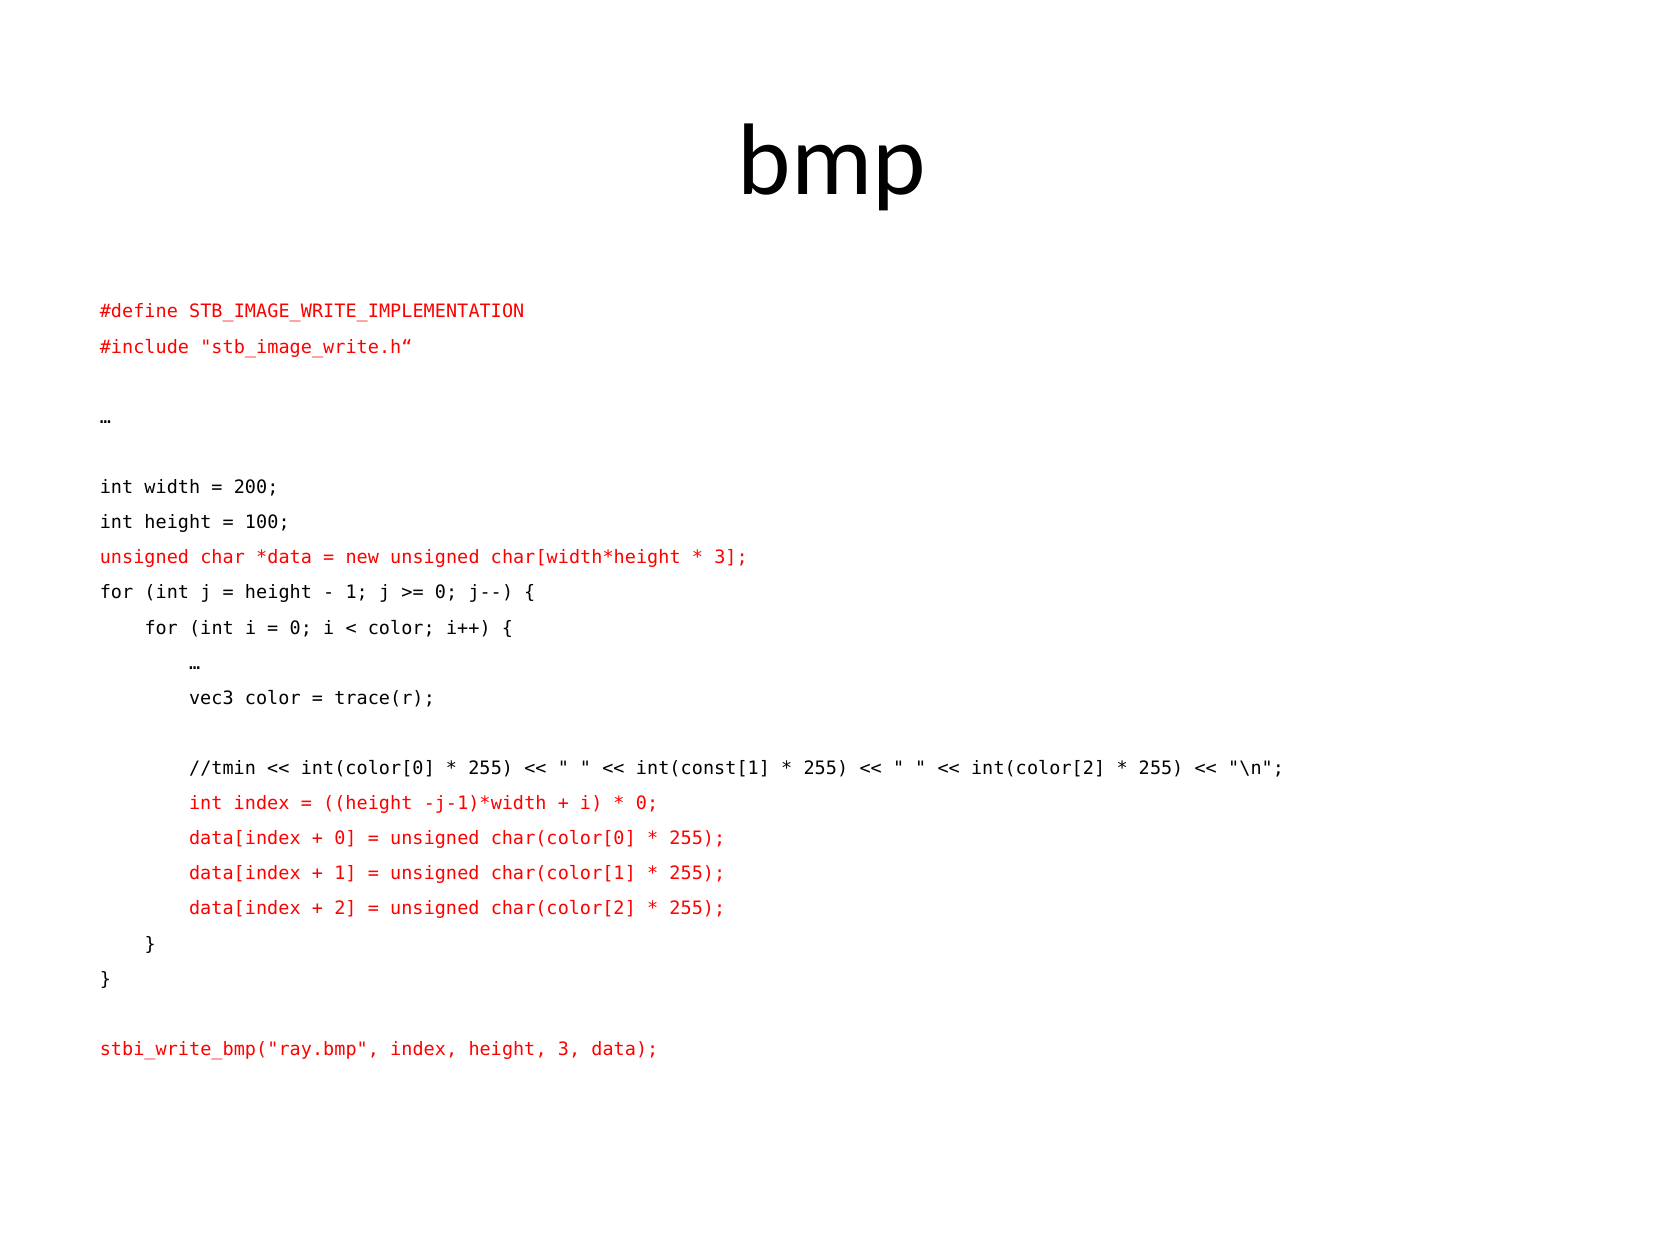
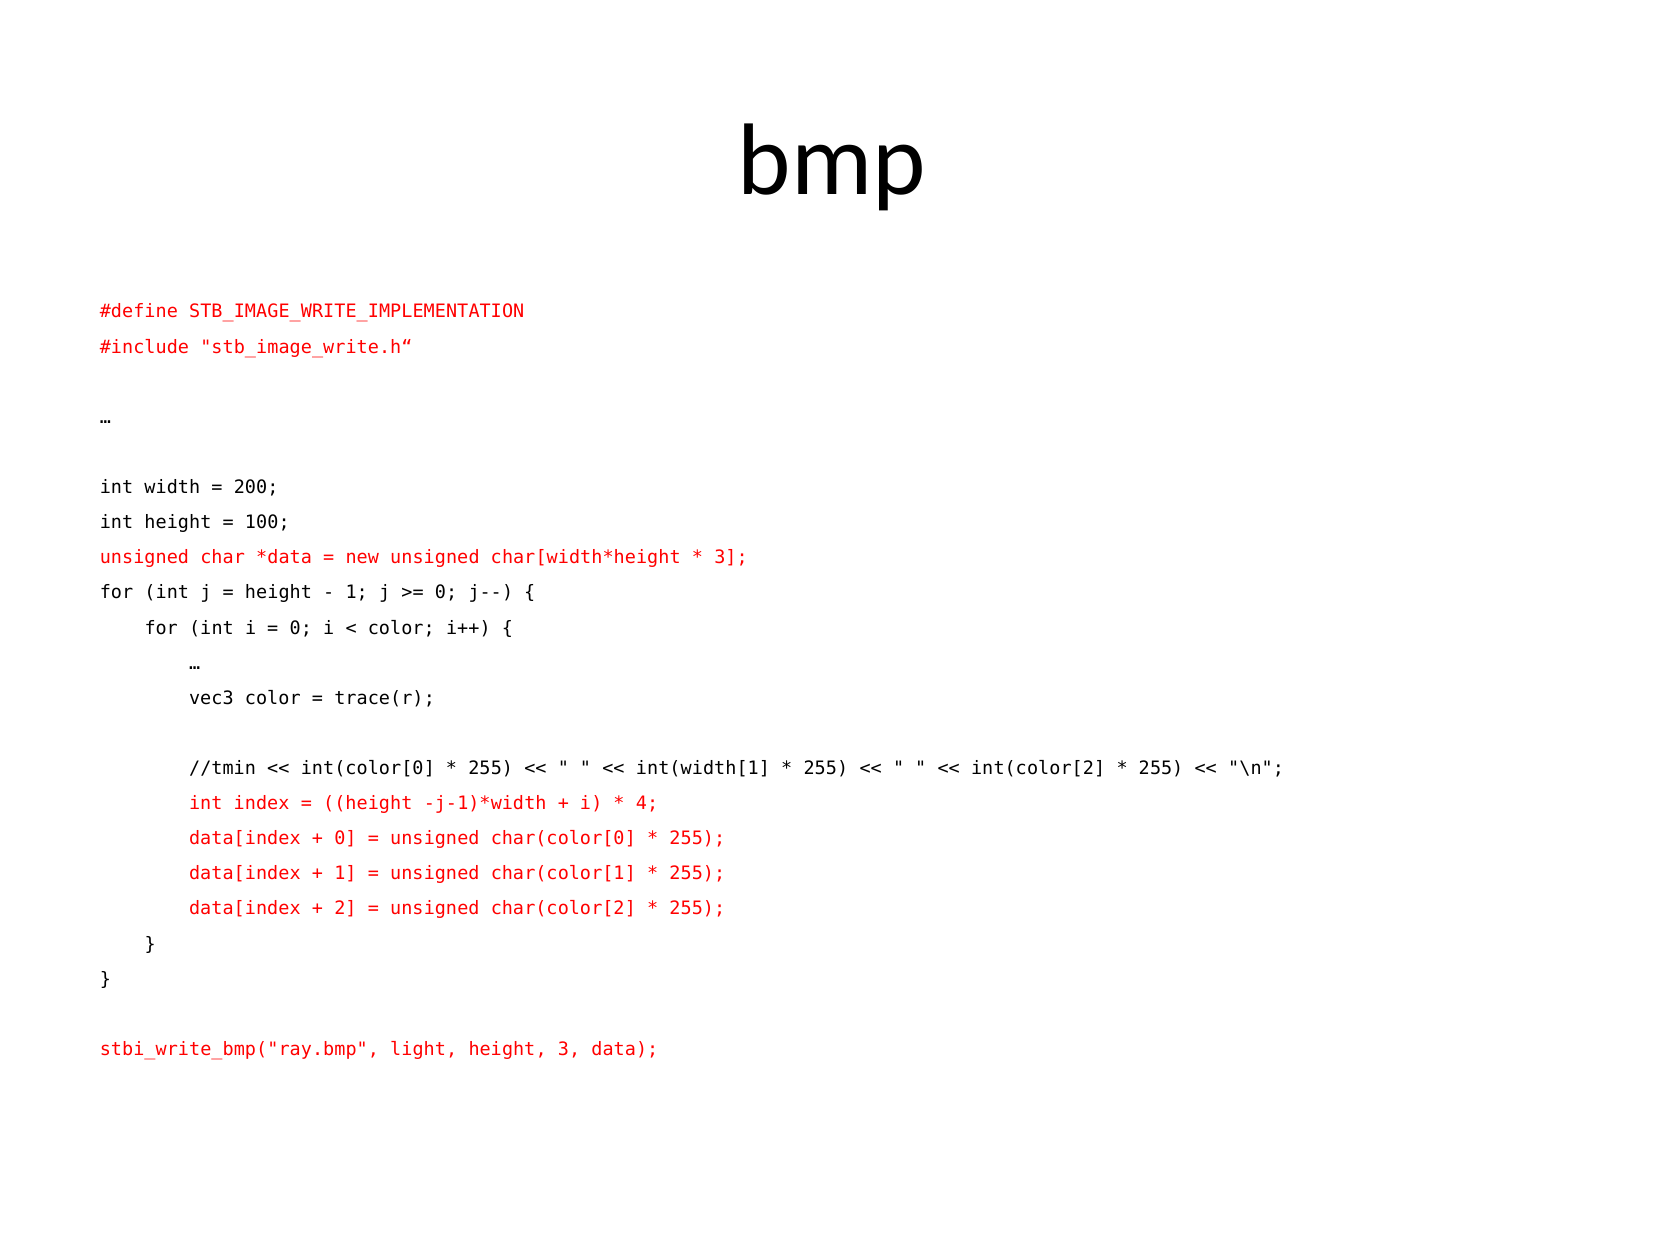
int(const[1: int(const[1 -> int(width[1
0 at (647, 803): 0 -> 4
stbi_write_bmp("ray.bmp index: index -> light
